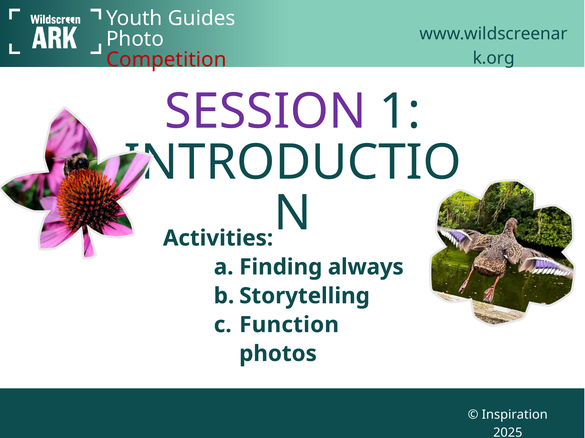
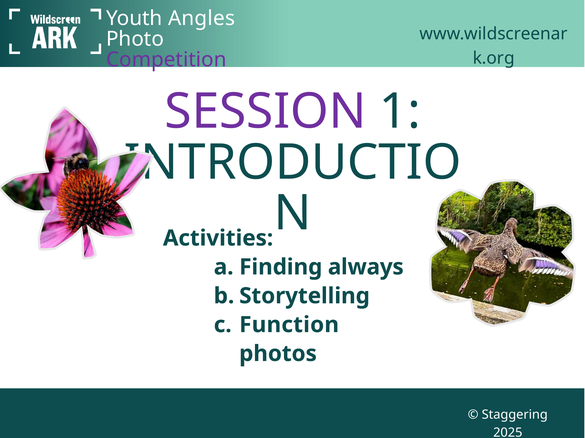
Guides: Guides -> Angles
Competition colour: red -> purple
Inspiration: Inspiration -> Staggering
